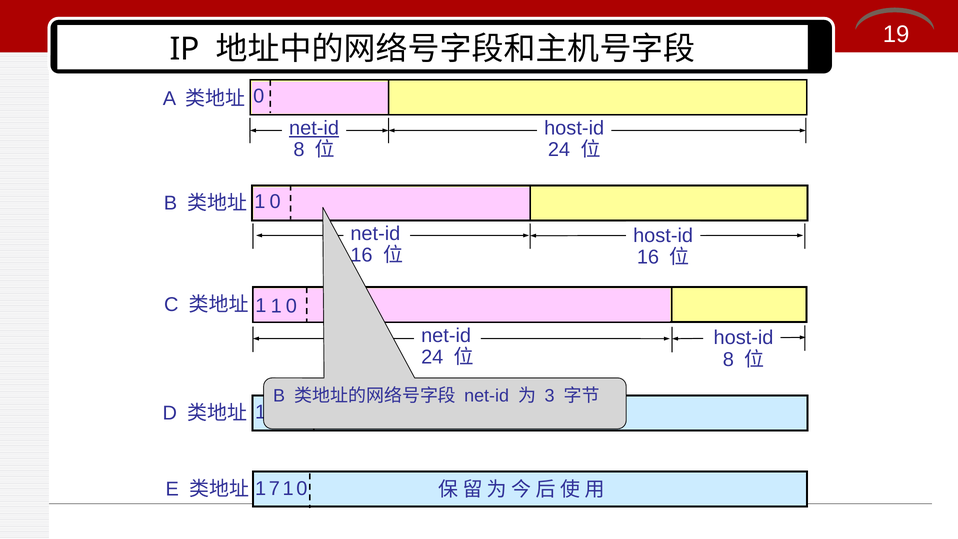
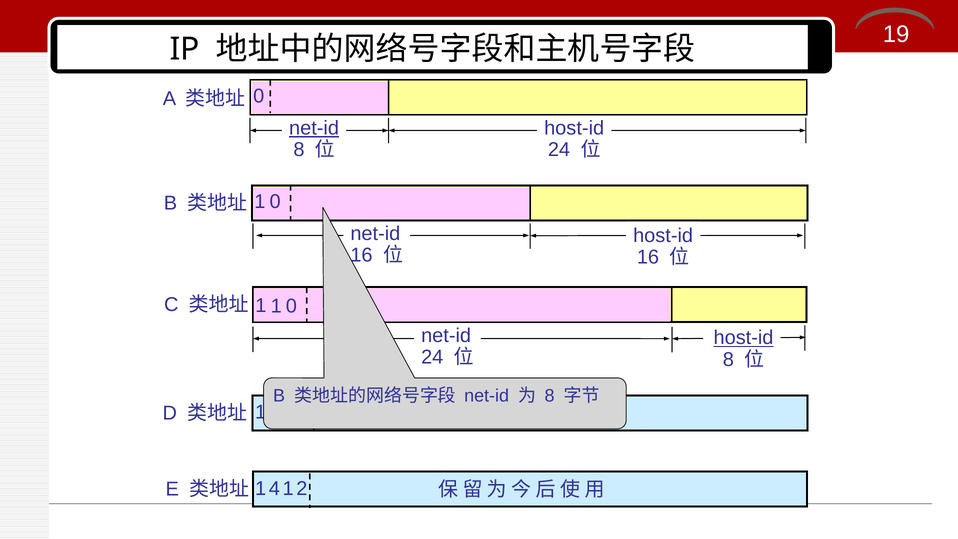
host-id at (743, 338) underline: none -> present
3 at (550, 396): 3 -> 8
7: 7 -> 4
0 at (302, 489): 0 -> 2
